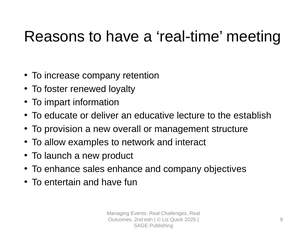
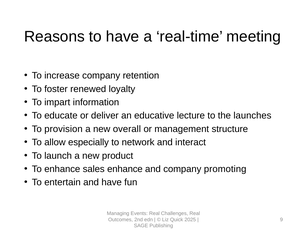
establish: establish -> launches
examples: examples -> especially
objectives: objectives -> promoting
